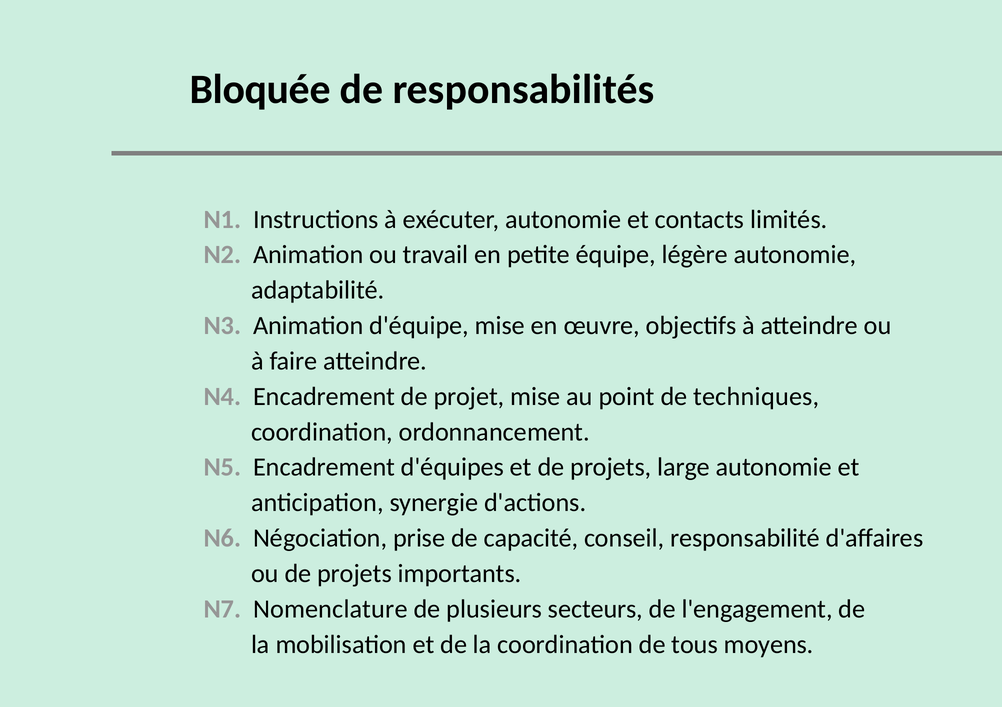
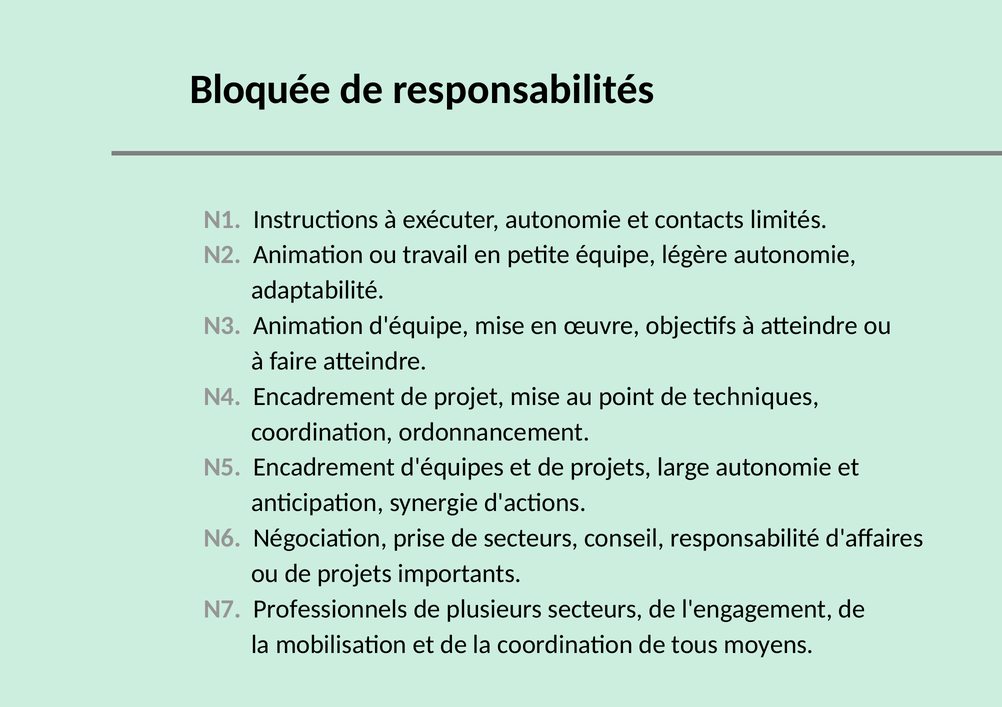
de capacité: capacité -> secteurs
Nomenclature: Nomenclature -> Professionnels
